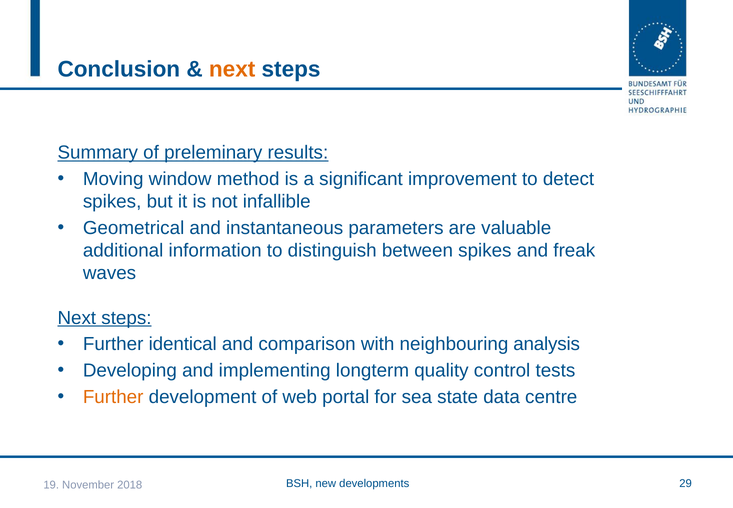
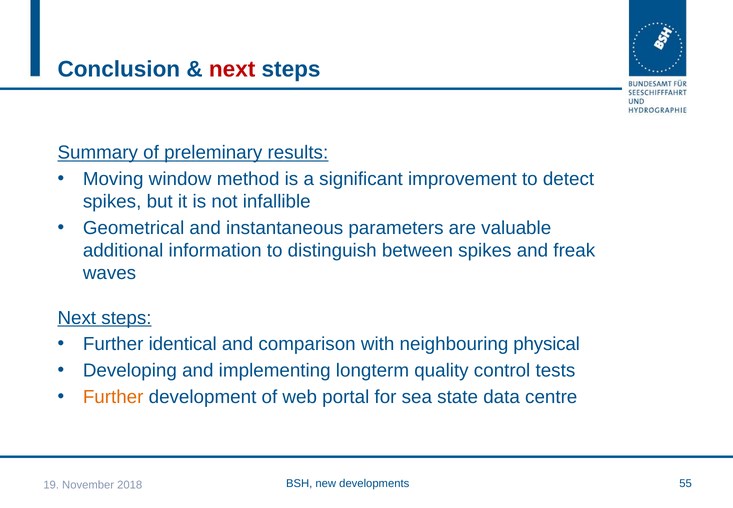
next at (232, 69) colour: orange -> red
analysis: analysis -> physical
29: 29 -> 55
